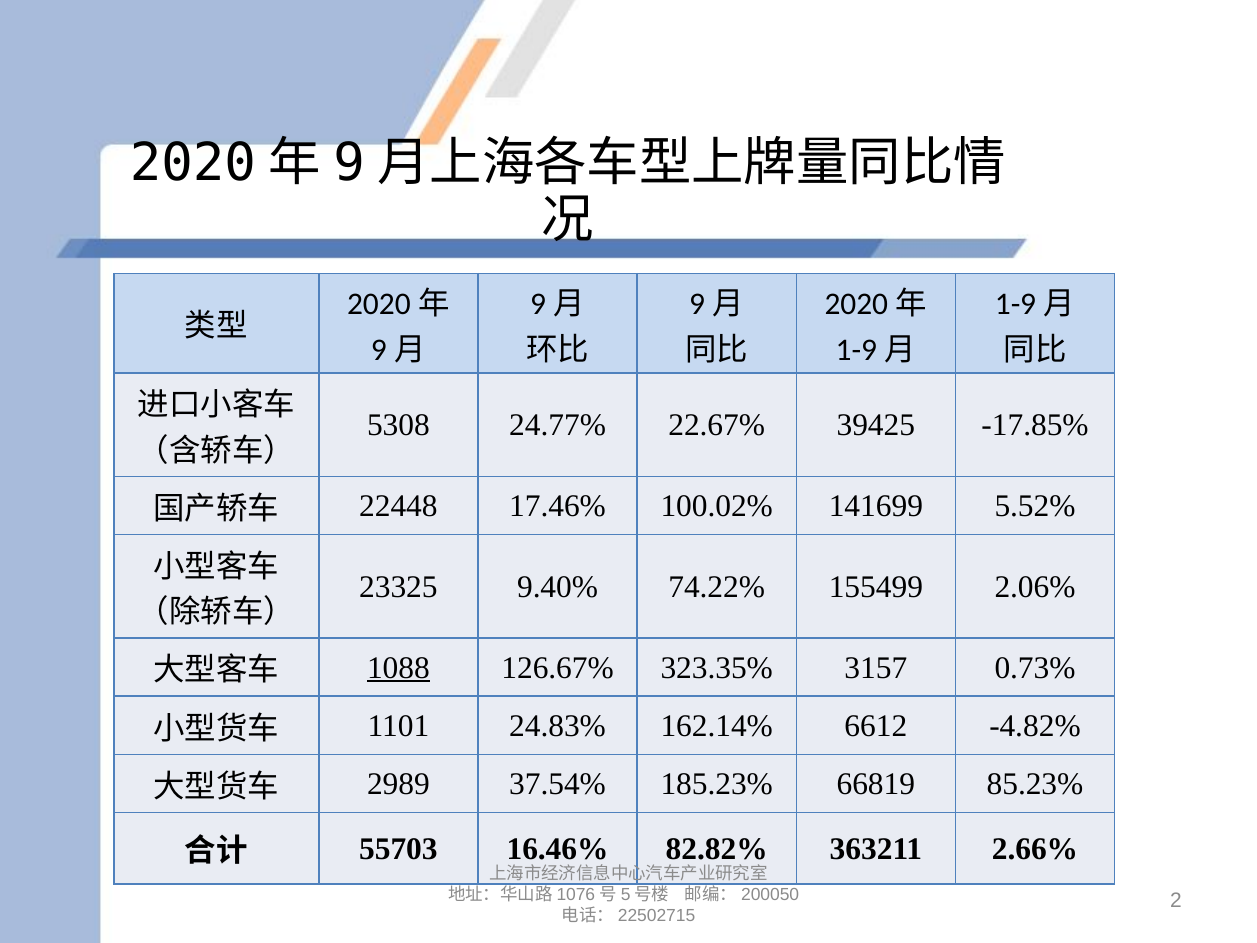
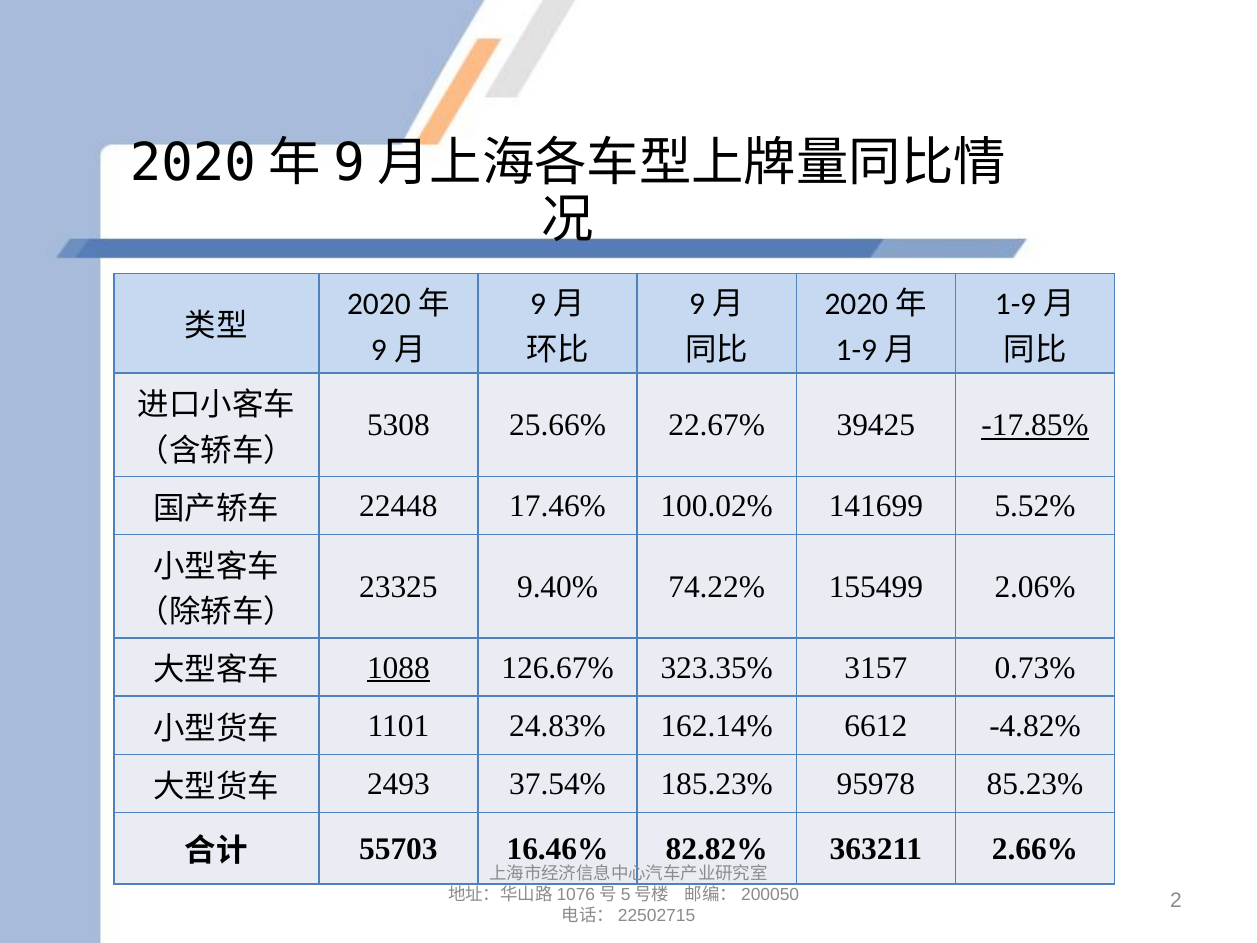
24.77%: 24.77% -> 25.66%
-17.85% underline: none -> present
2989: 2989 -> 2493
66819: 66819 -> 95978
